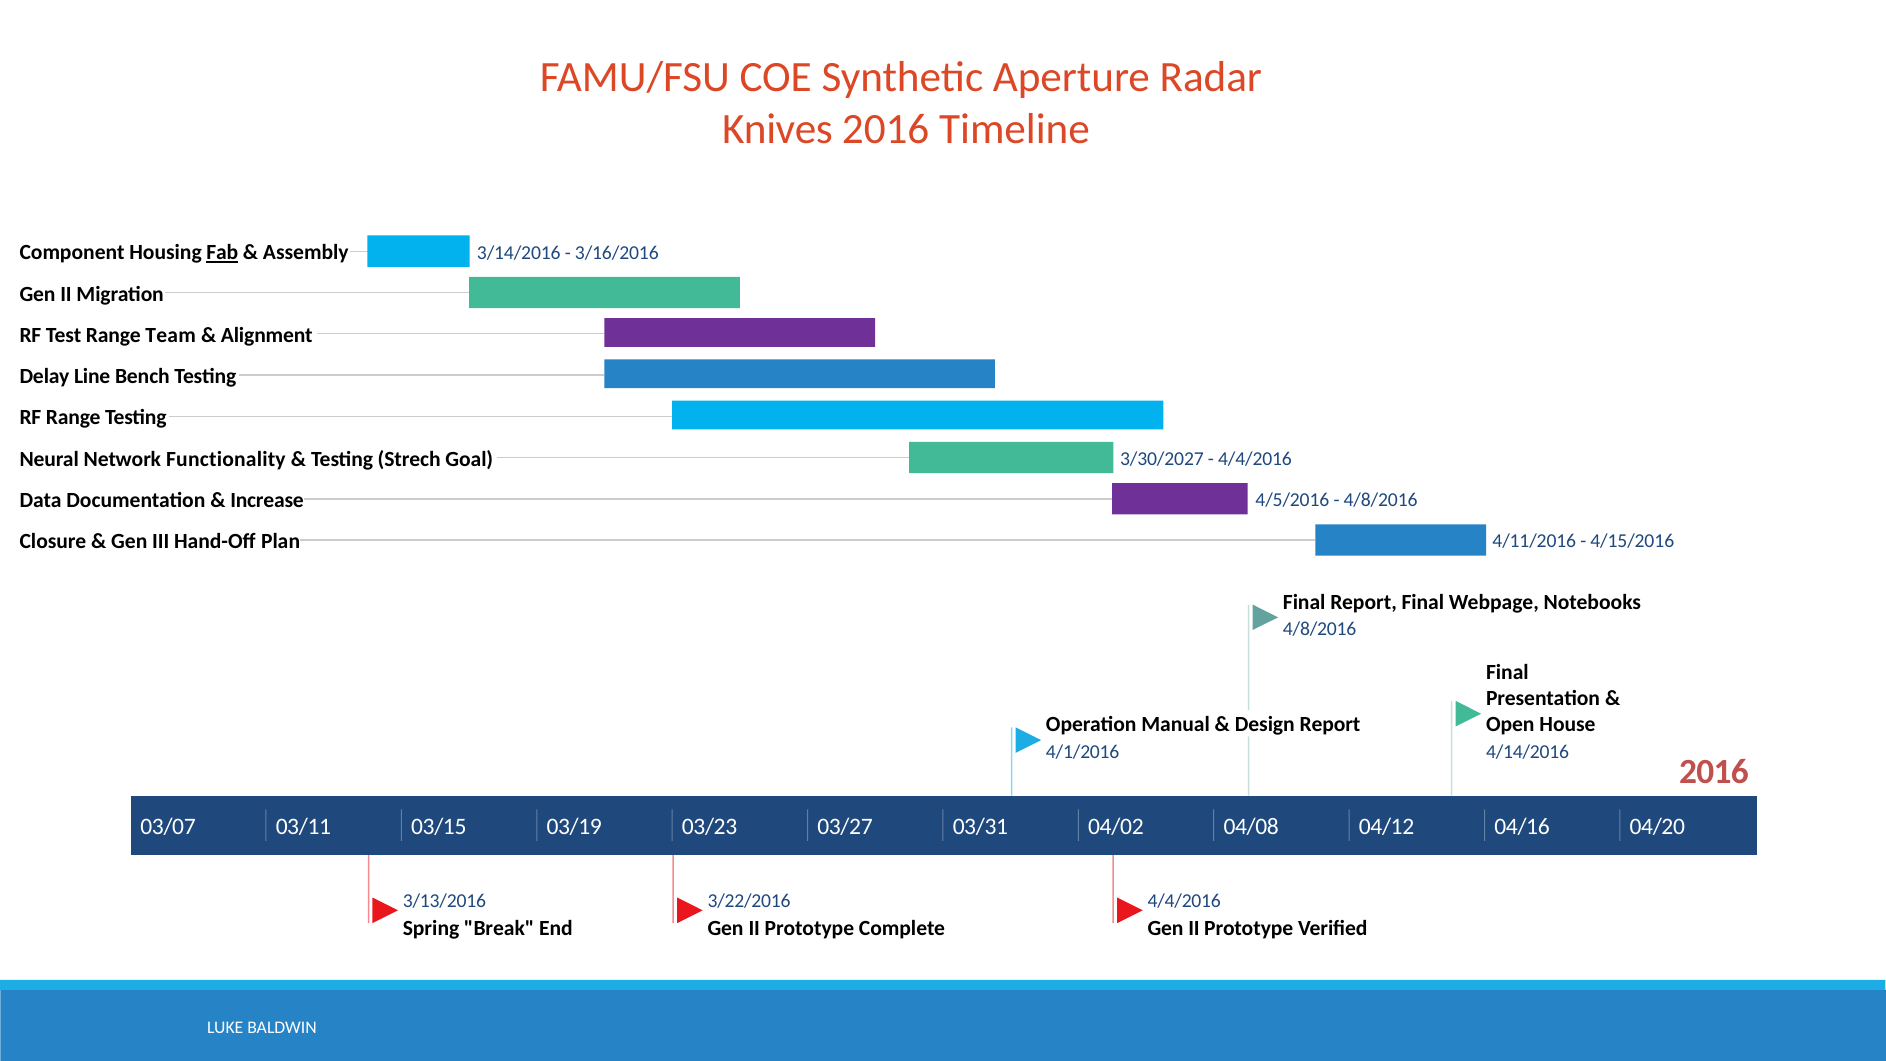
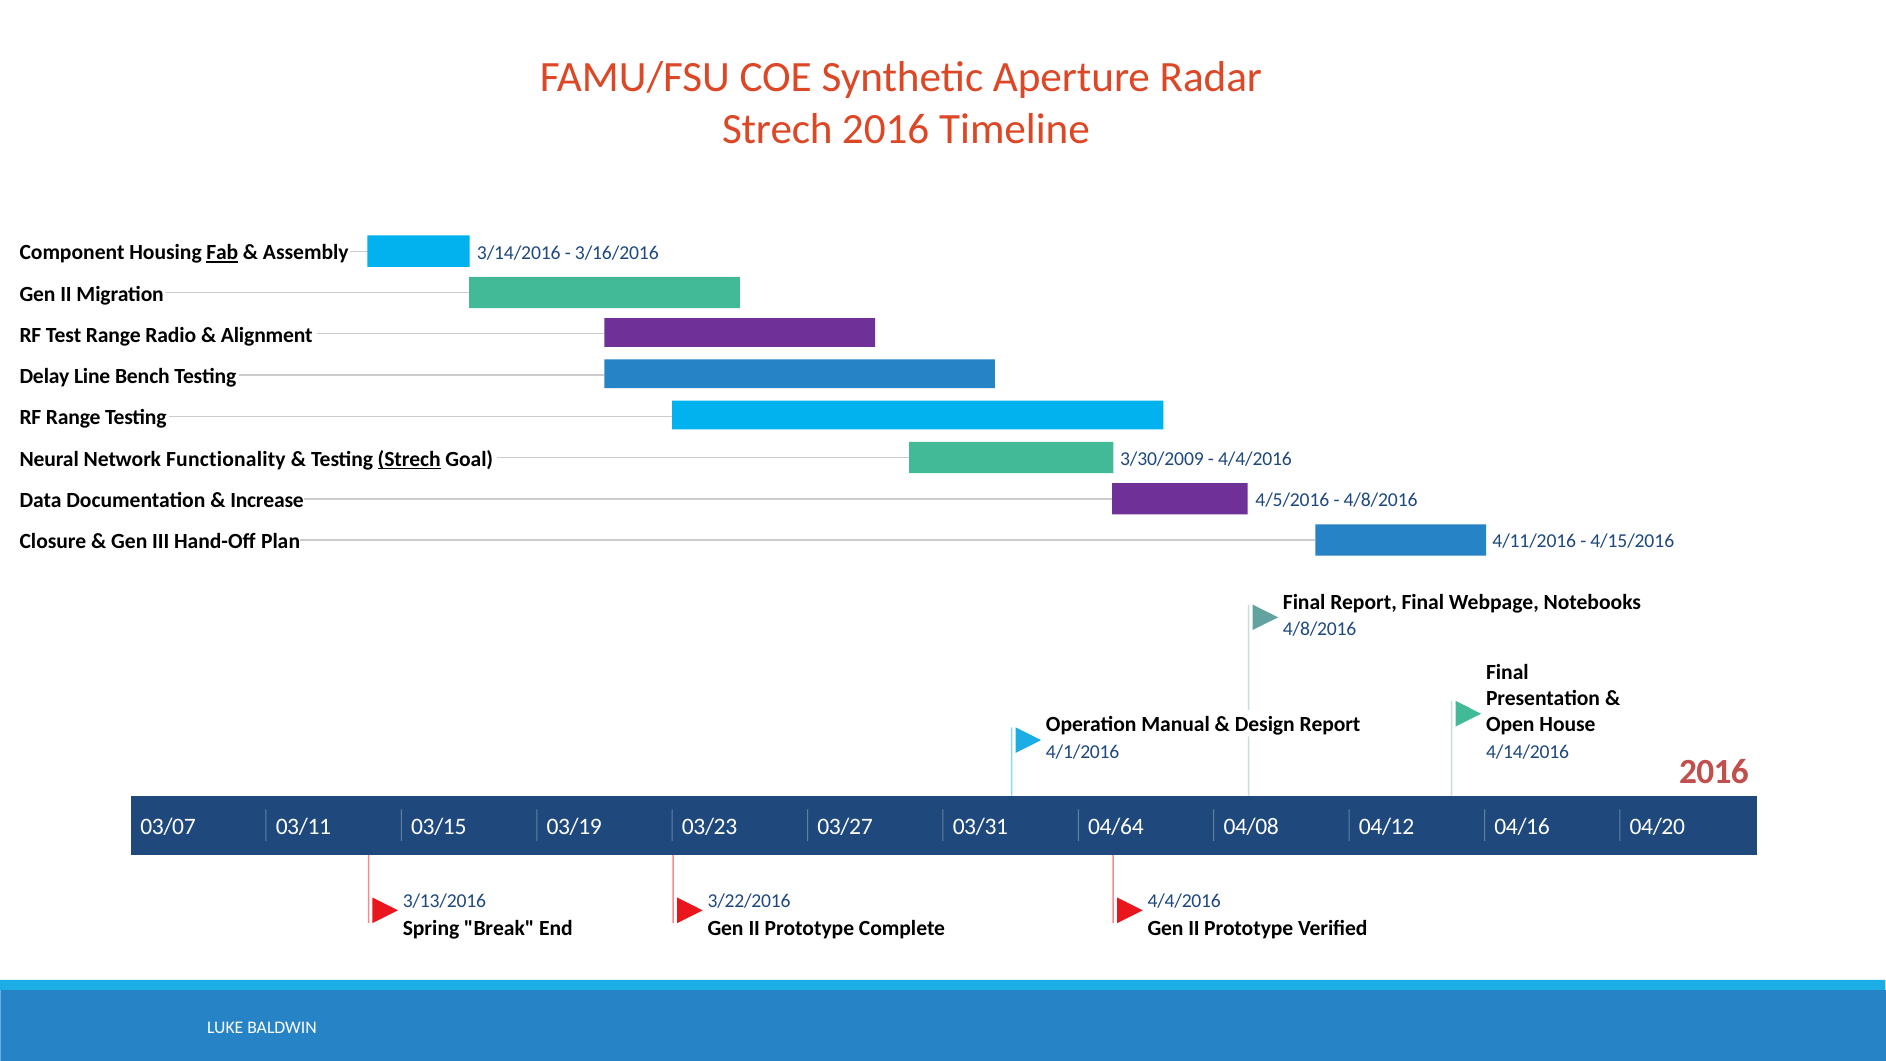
Knives at (777, 129): Knives -> Strech
Team: Team -> Radio
Strech at (409, 459) underline: none -> present
3/30/2027: 3/30/2027 -> 3/30/2009
04/02: 04/02 -> 04/64
